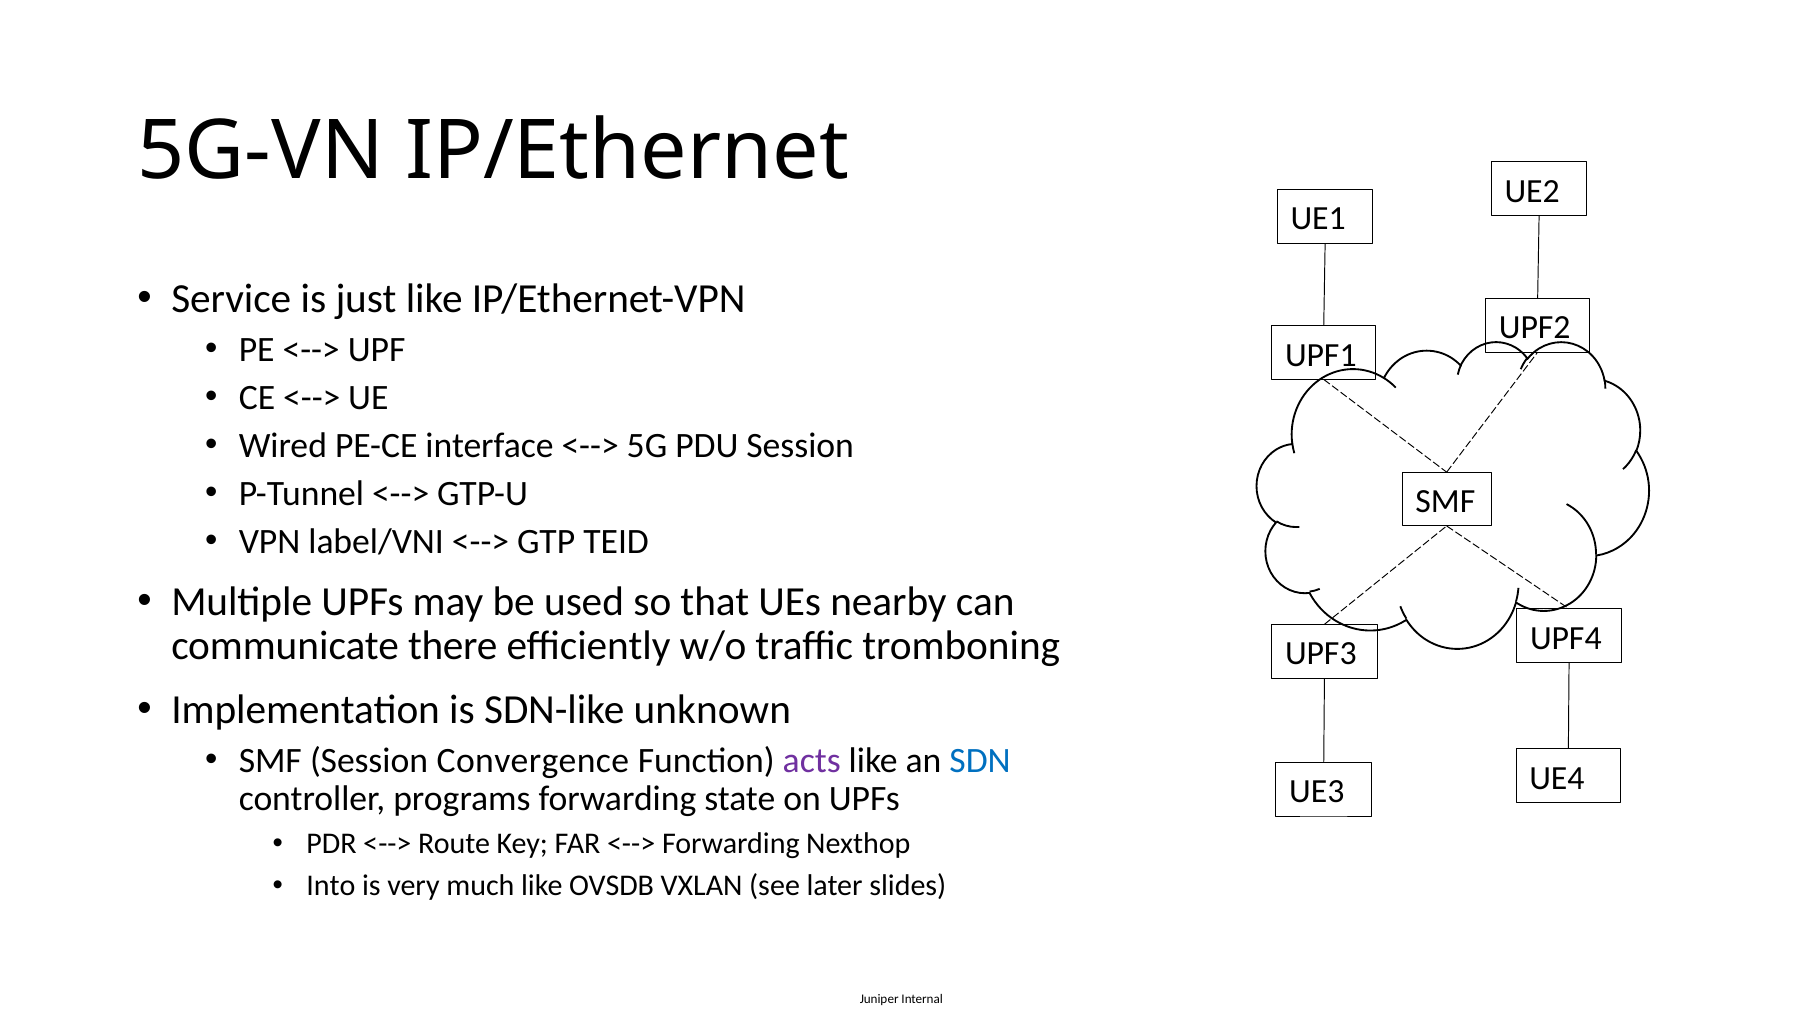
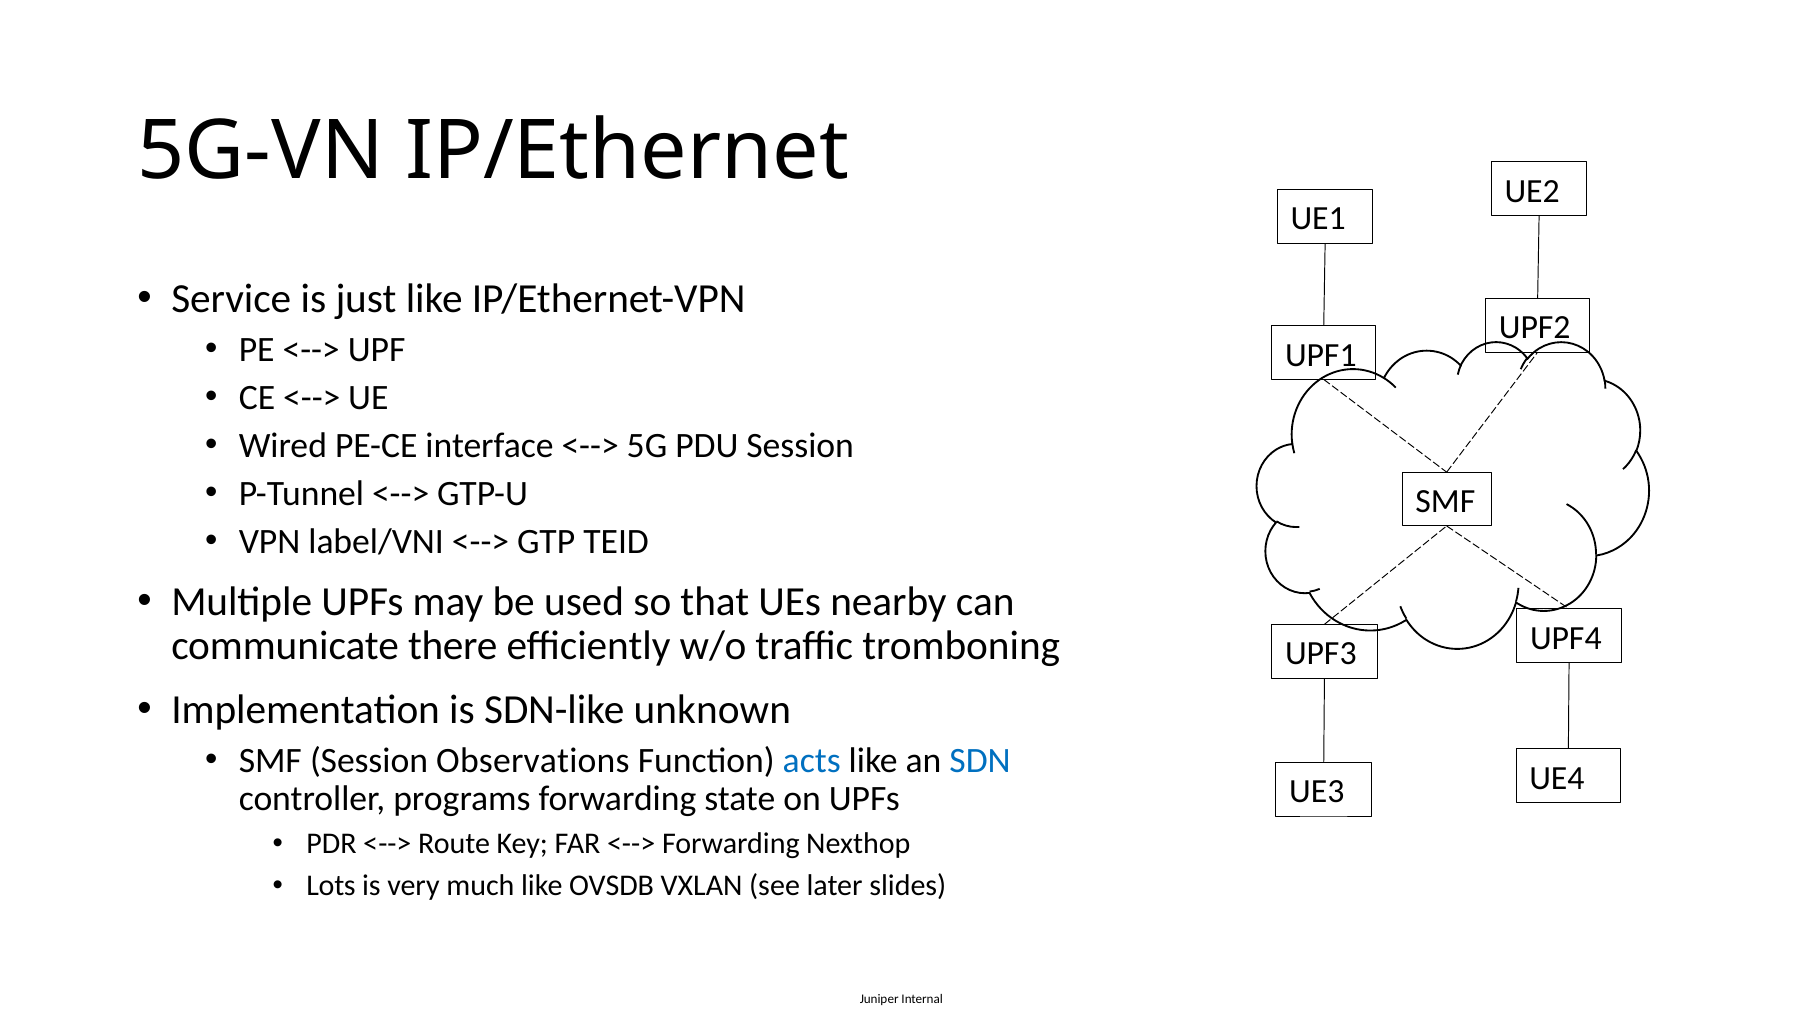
Convergence: Convergence -> Observations
acts colour: purple -> blue
Into: Into -> Lots
